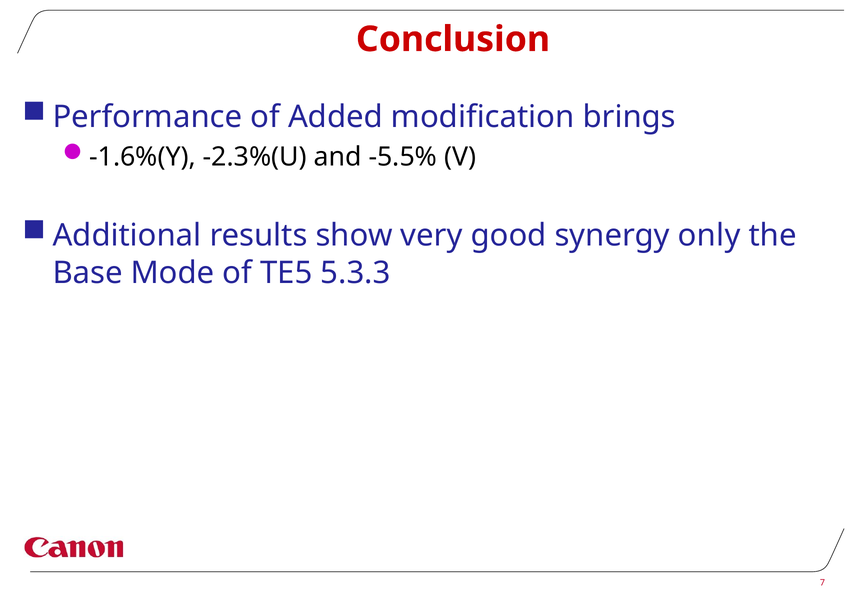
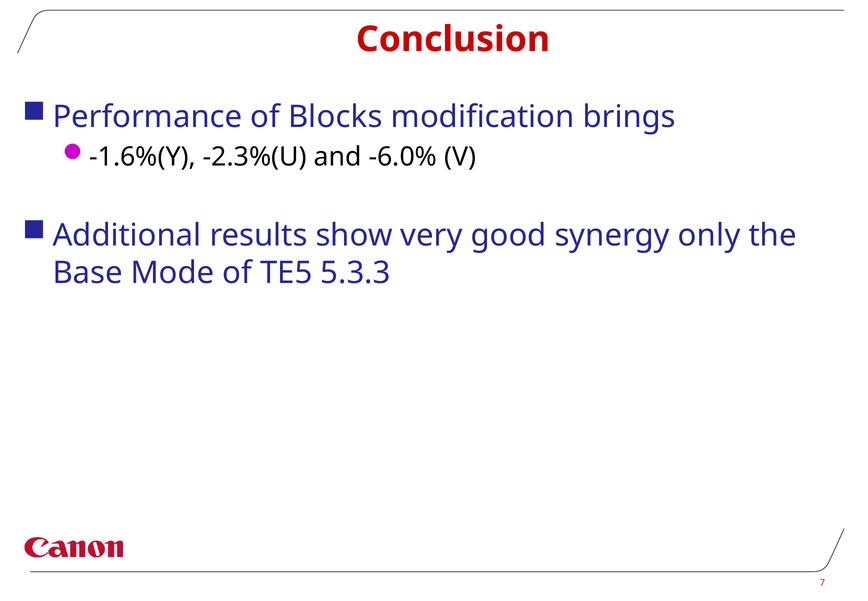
Added: Added -> Blocks
-5.5%: -5.5% -> -6.0%
